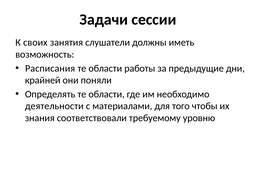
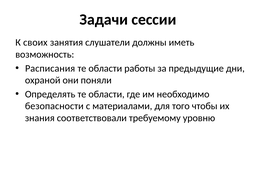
крайней: крайней -> охраной
деятельности: деятельности -> безопасности
